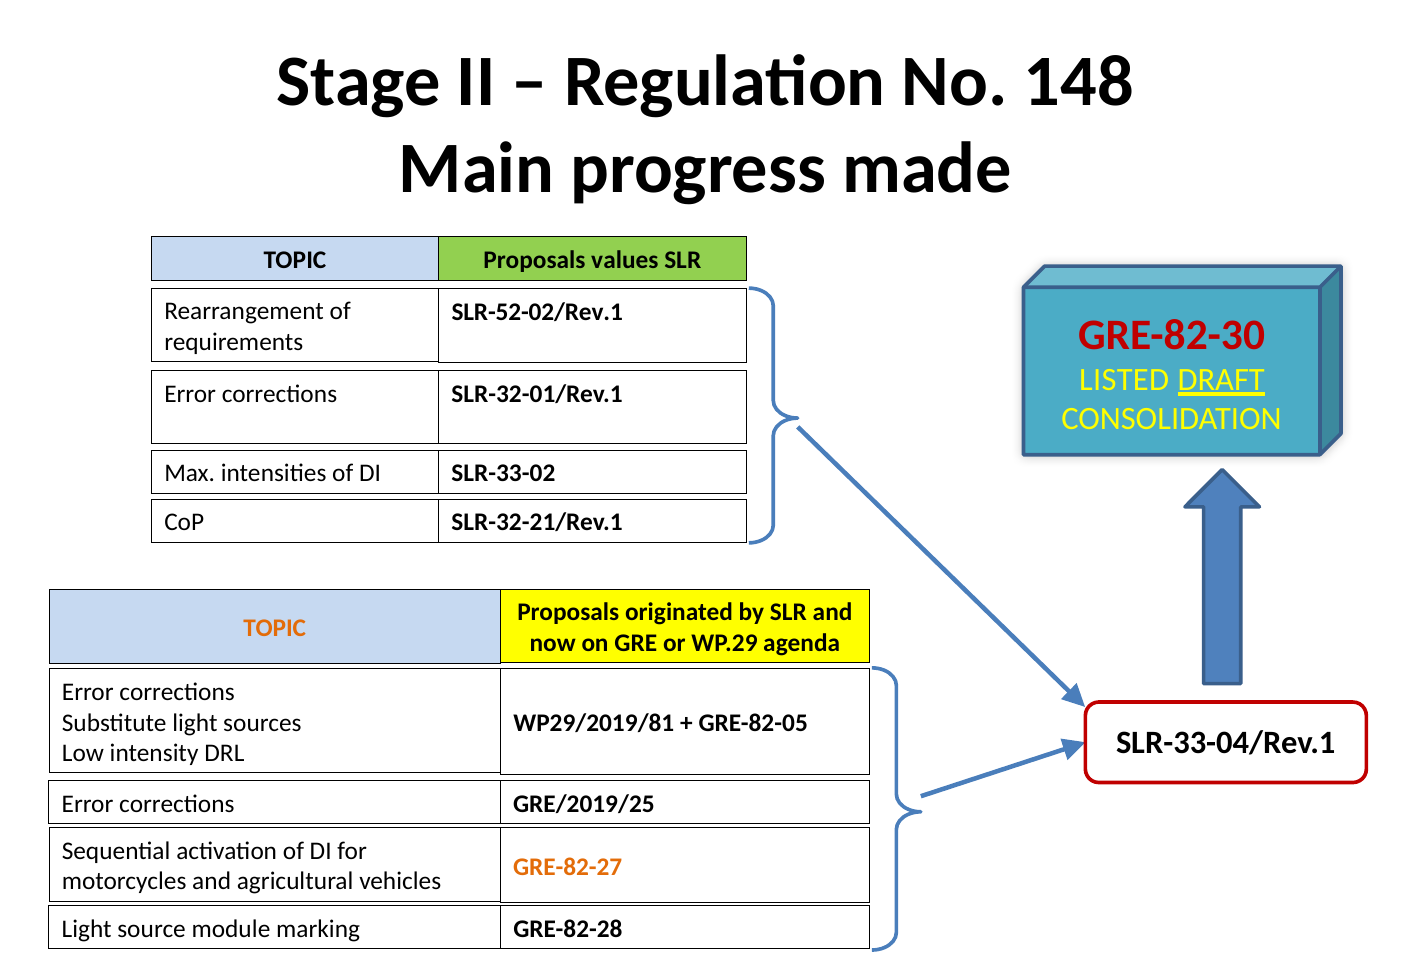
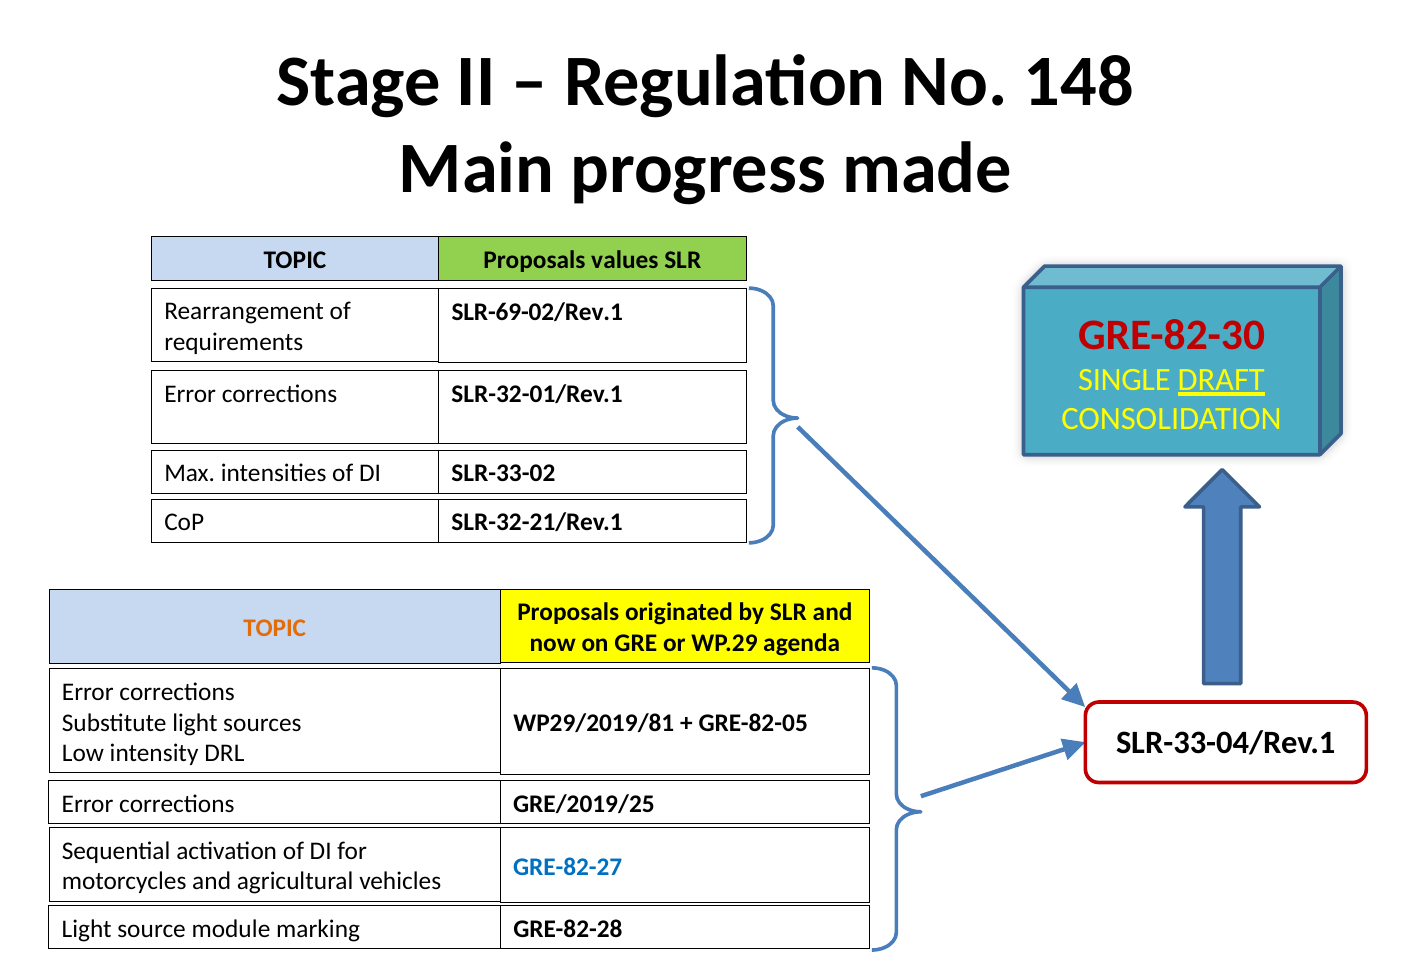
SLR-52-02/Rev.1: SLR-52-02/Rev.1 -> SLR-69-02/Rev.1
LISTED: LISTED -> SINGLE
GRE-82-27 colour: orange -> blue
